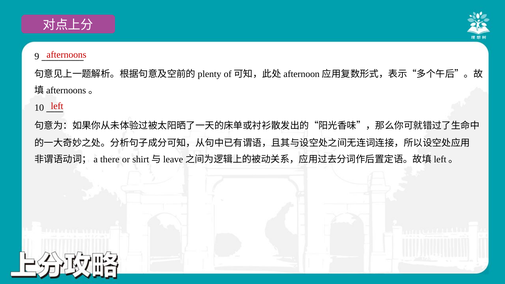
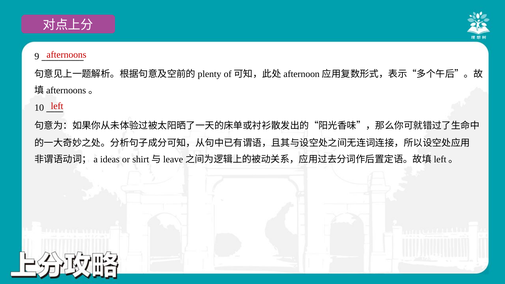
there: there -> ideas
